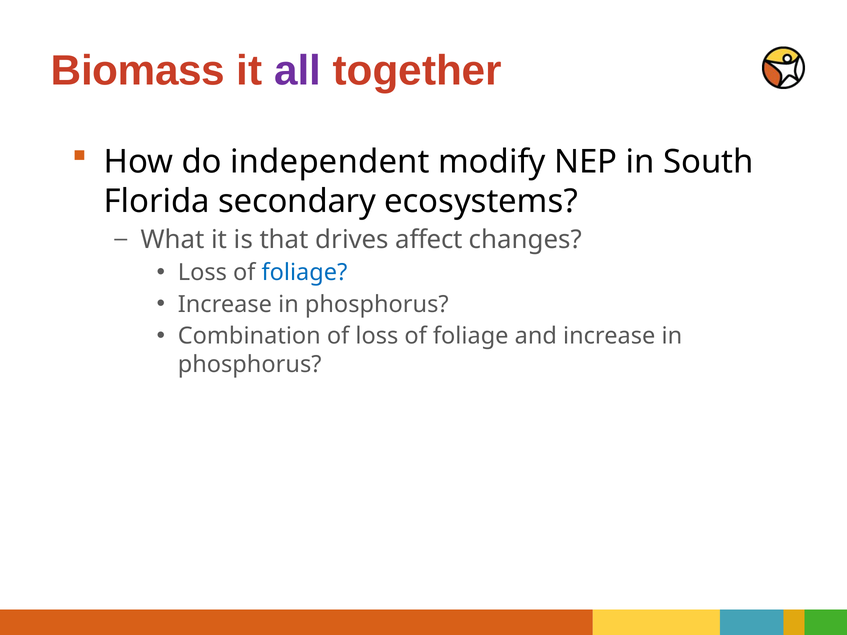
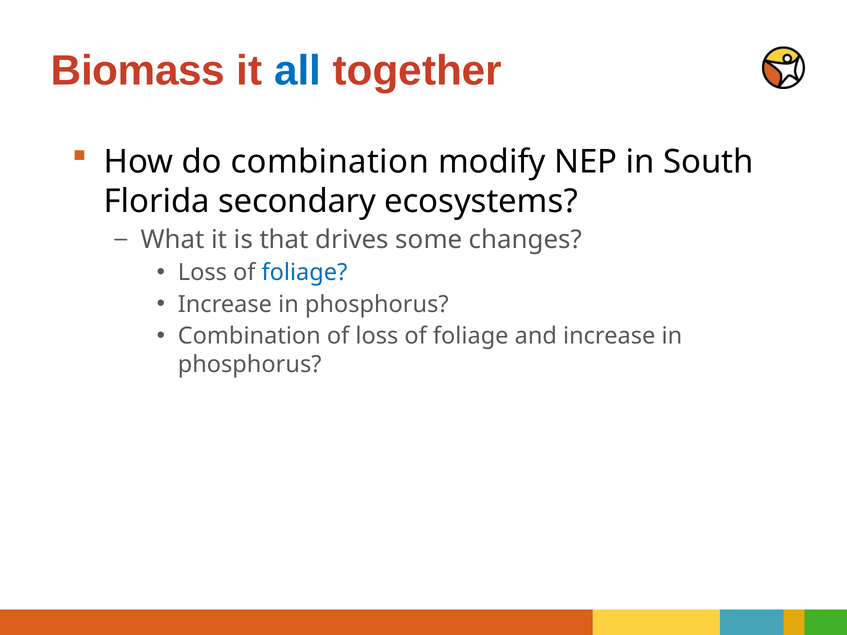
all colour: purple -> blue
do independent: independent -> combination
affect: affect -> some
